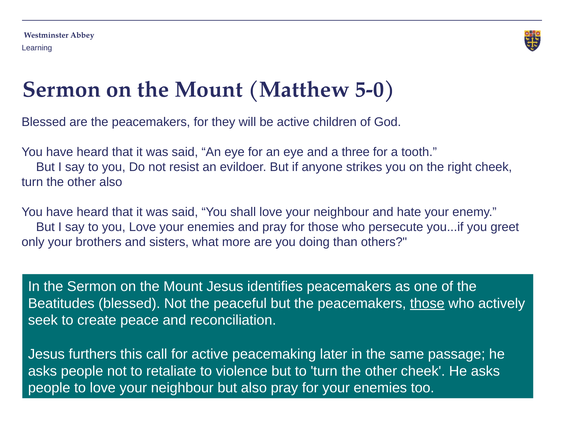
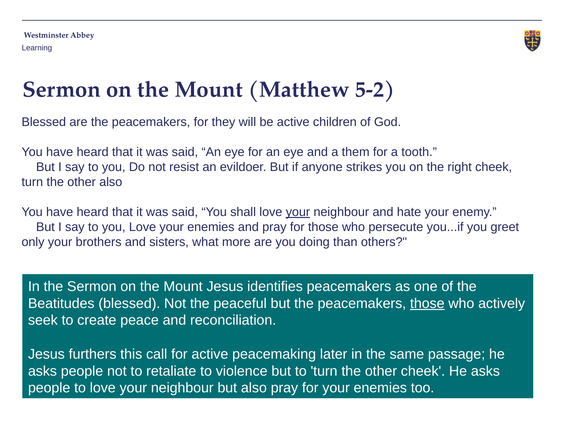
5-0: 5-0 -> 5-2
three: three -> them
your at (298, 212) underline: none -> present
